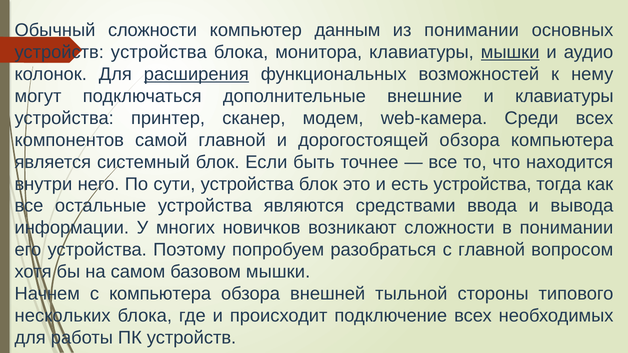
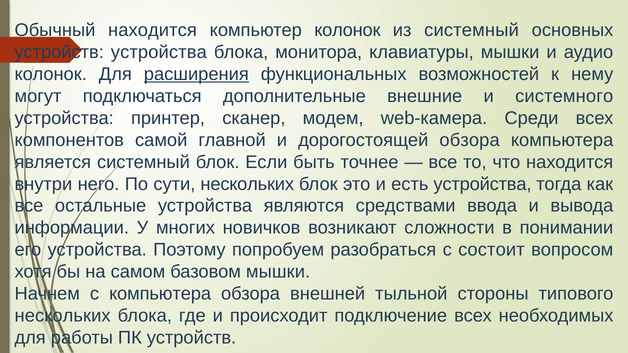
Обычный сложности: сложности -> находится
компьютер данным: данным -> колонок
из понимании: понимании -> системный
мышки at (510, 52) underline: present -> none
и клавиатуры: клавиатуры -> системного
сути устройства: устройства -> нескольких
с главной: главной -> состоит
